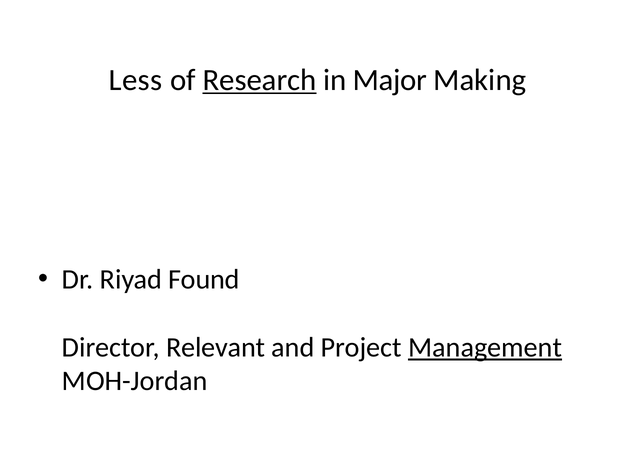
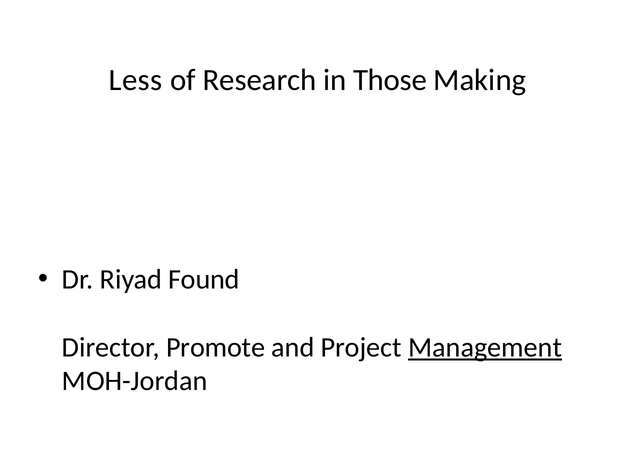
Research underline: present -> none
Major: Major -> Those
Relevant: Relevant -> Promote
